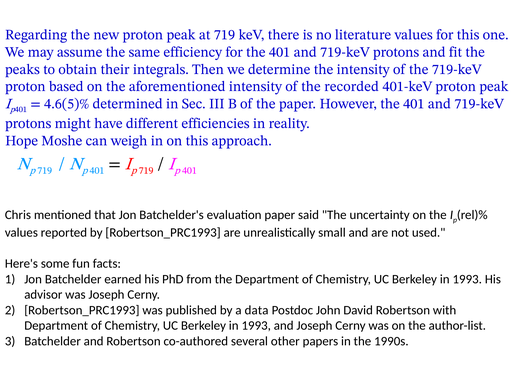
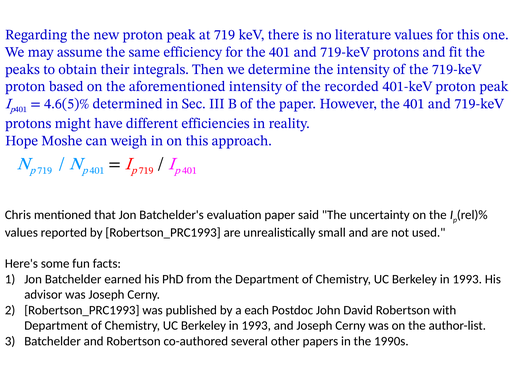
data: data -> each
